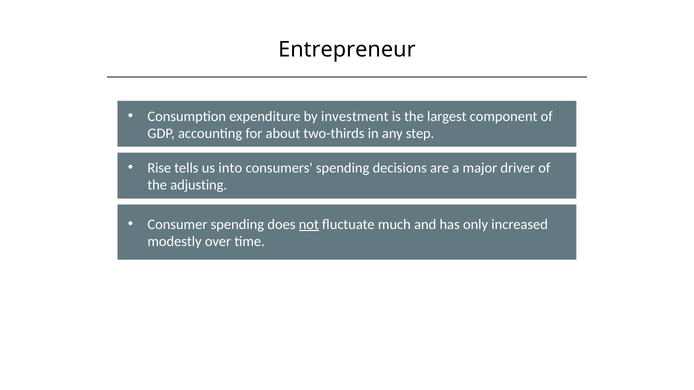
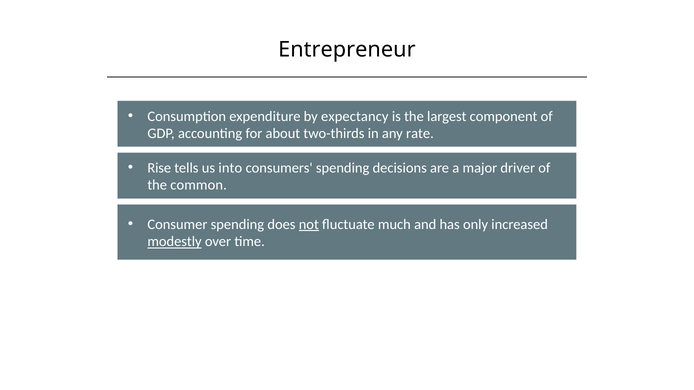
investment: investment -> expectancy
step: step -> rate
adjusting: adjusting -> common
modestly underline: none -> present
